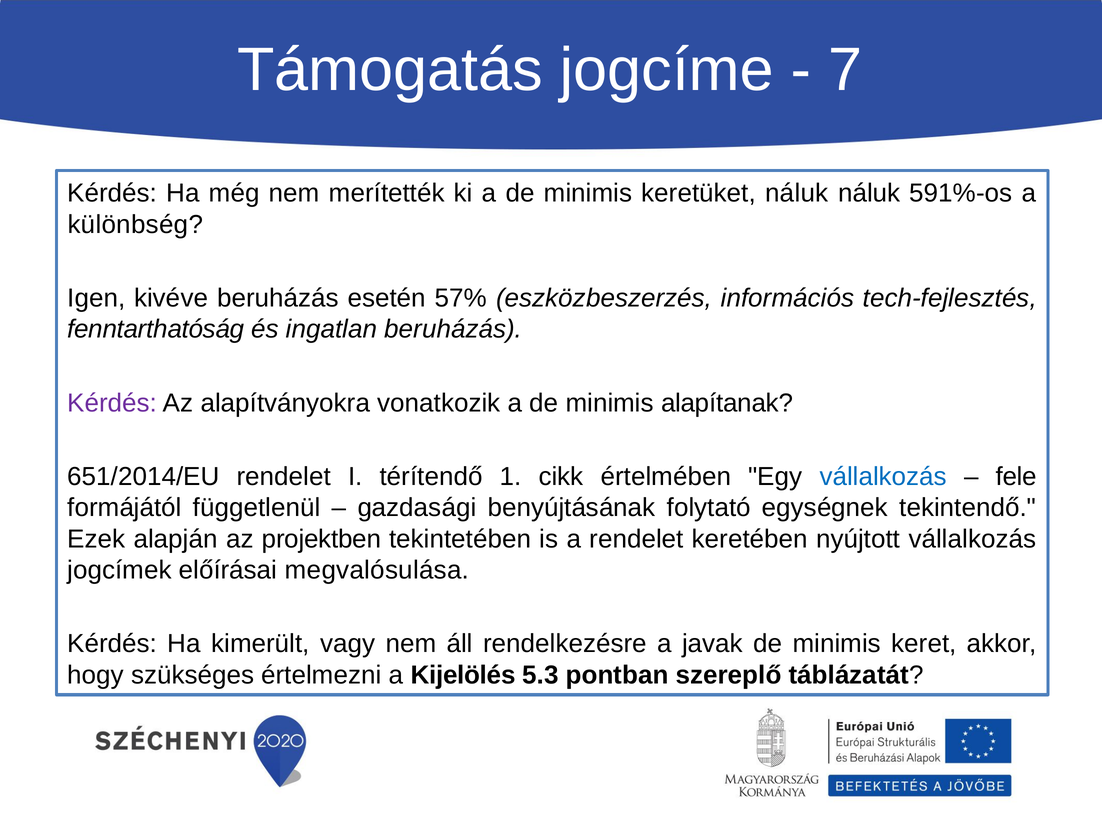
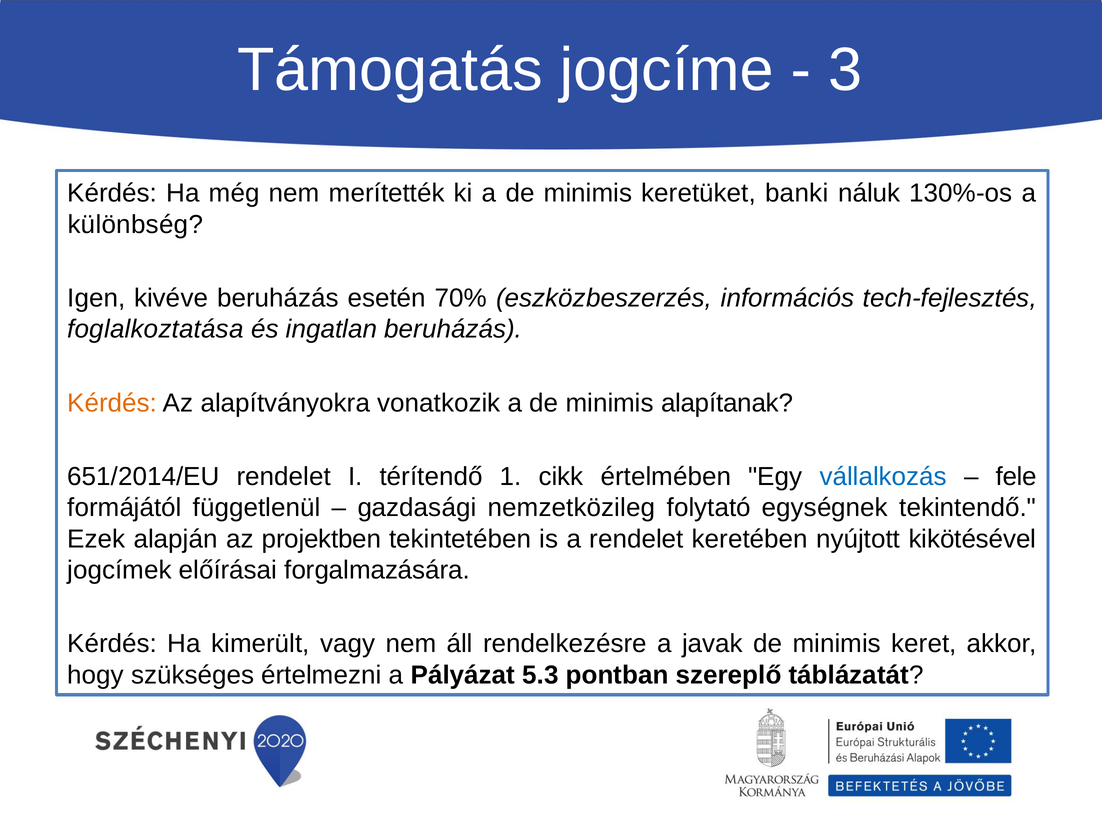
7: 7 -> 3
keretüket náluk: náluk -> banki
591%-os: 591%-os -> 130%-os
57%: 57% -> 70%
fenntarthatóság: fenntarthatóság -> foglalkoztatása
Kérdés at (112, 403) colour: purple -> orange
benyújtásának: benyújtásának -> nemzetközileg
nyújtott vállalkozás: vállalkozás -> kikötésével
megvalósulása: megvalósulása -> forgalmazására
Kijelölés: Kijelölés -> Pályázat
